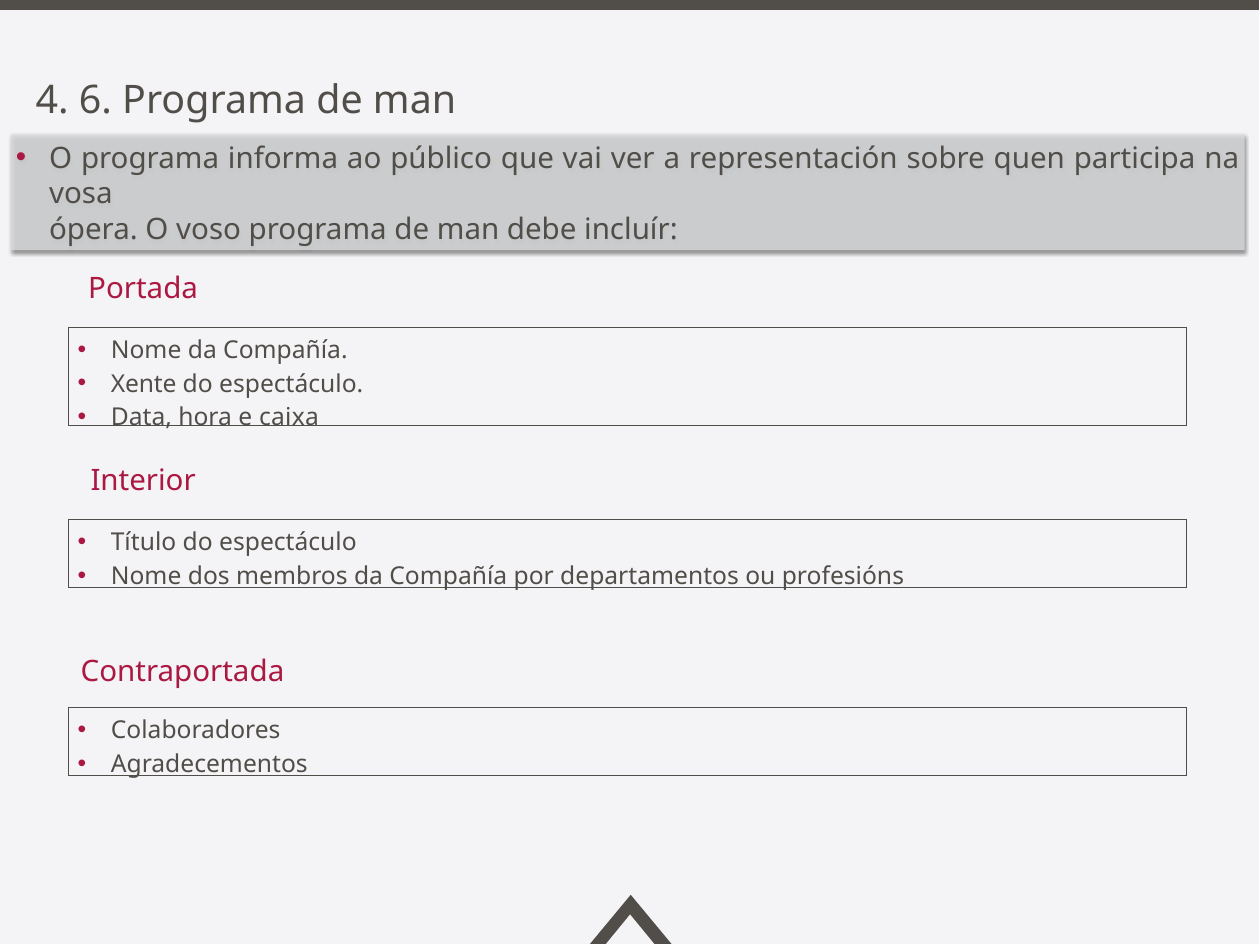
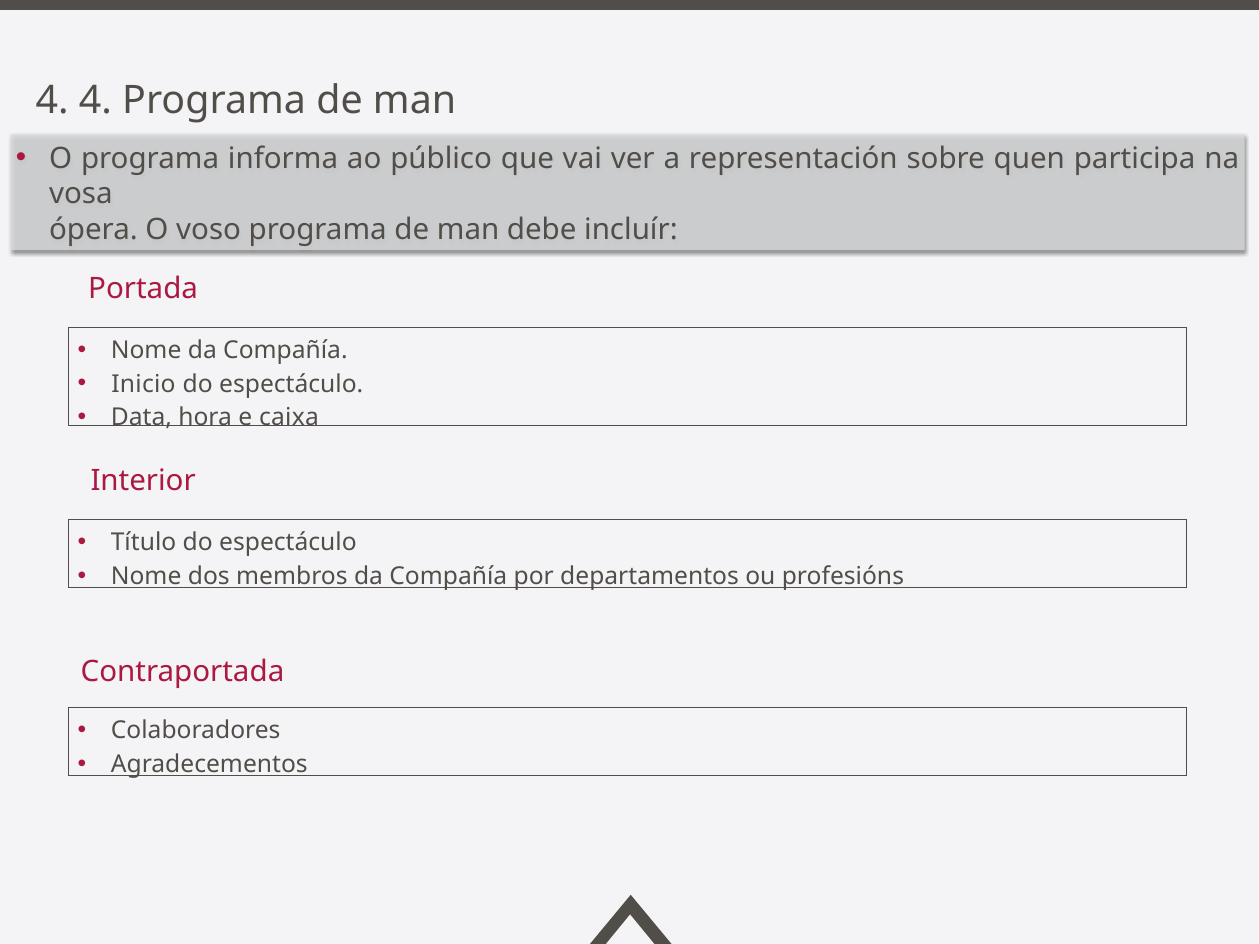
4 6: 6 -> 4
Xente: Xente -> Inicio
